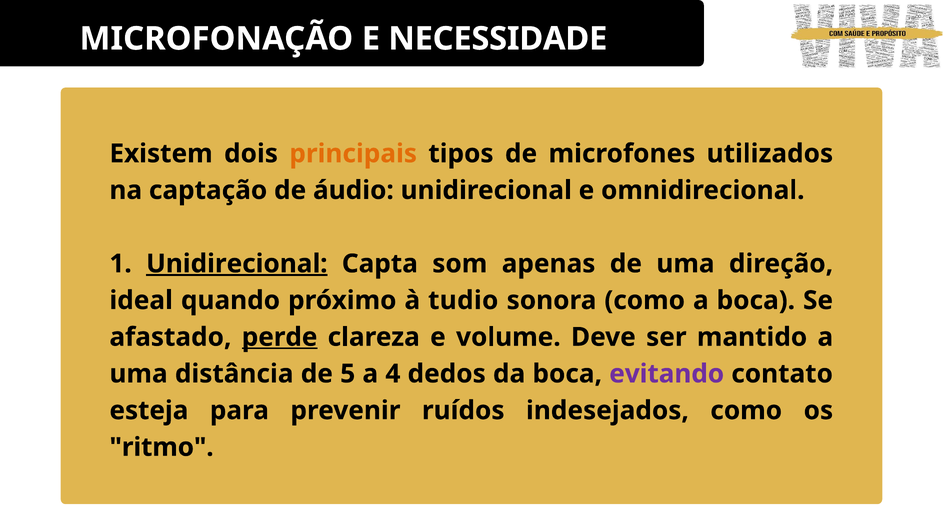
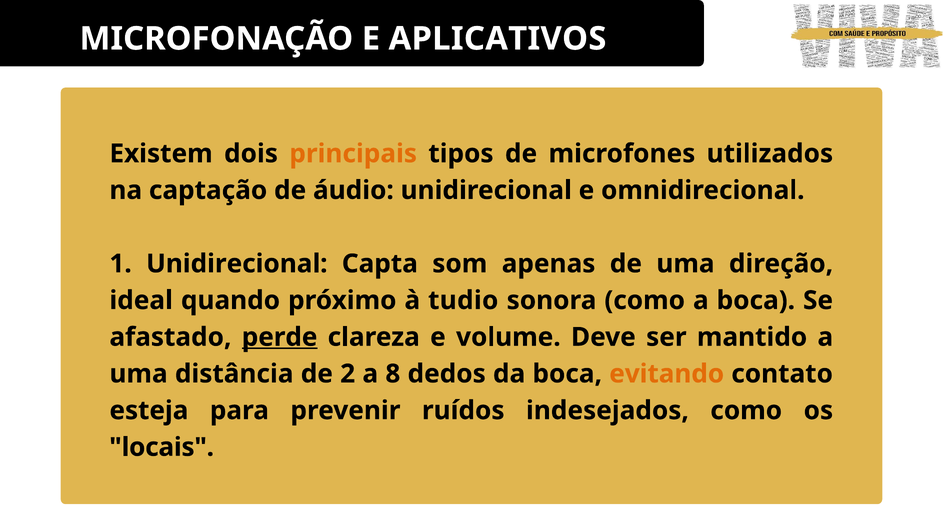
NECESSIDADE: NECESSIDADE -> APLICATIVOS
Unidirecional at (237, 264) underline: present -> none
5: 5 -> 2
4: 4 -> 8
evitando colour: purple -> orange
ritmo: ritmo -> locais
